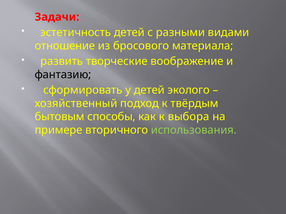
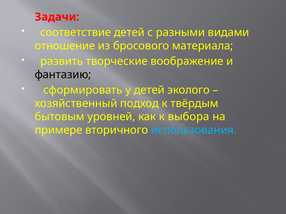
эстетичность: эстетичность -> соответствие
способы: способы -> уровней
использования colour: light green -> light blue
